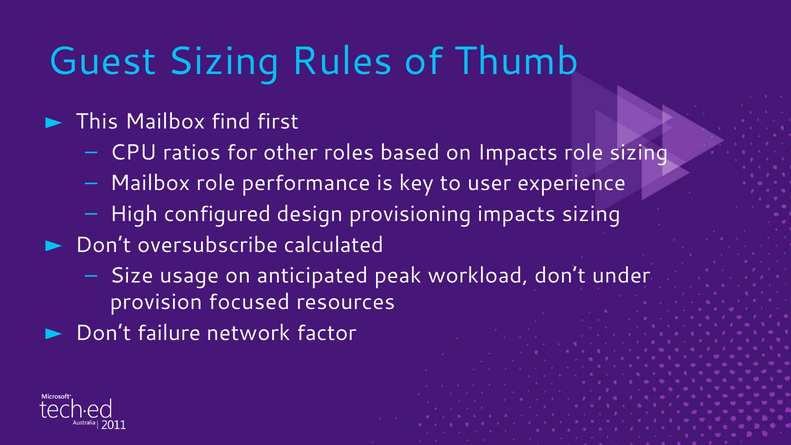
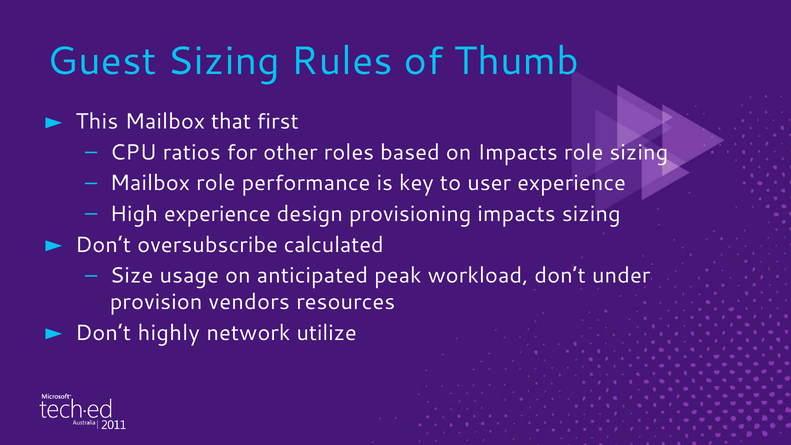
find: find -> that
High configured: configured -> experience
focused: focused -> vendors
failure: failure -> highly
factor: factor -> utilize
